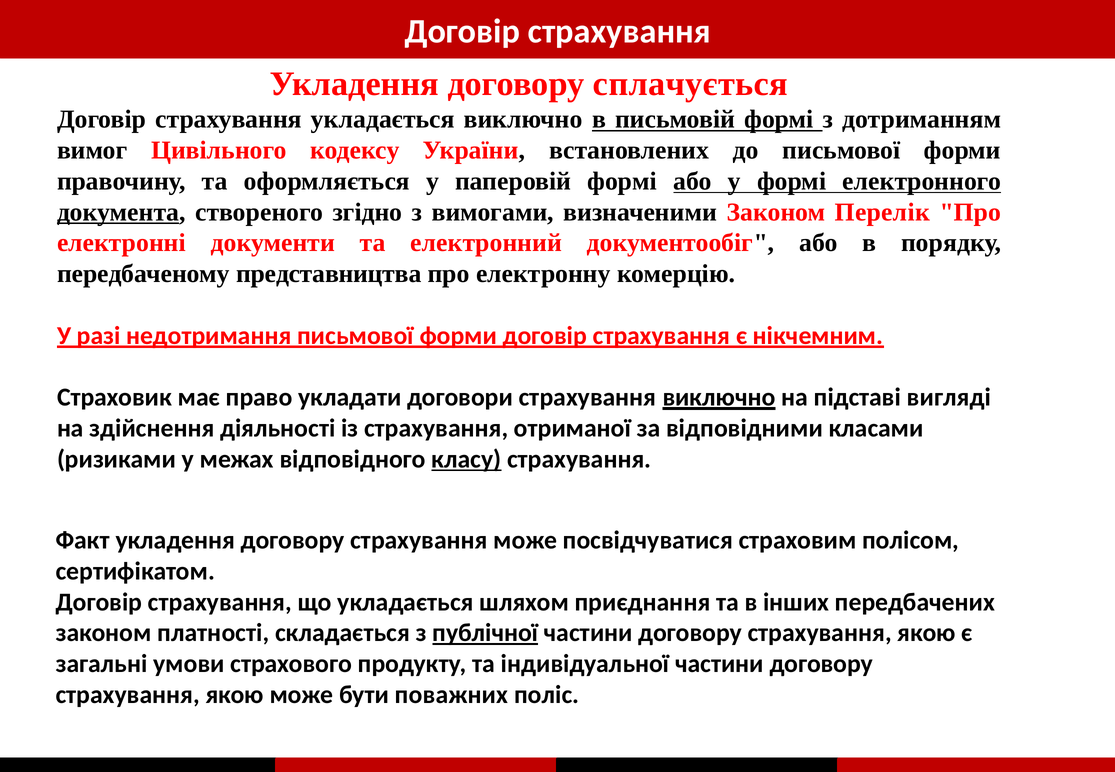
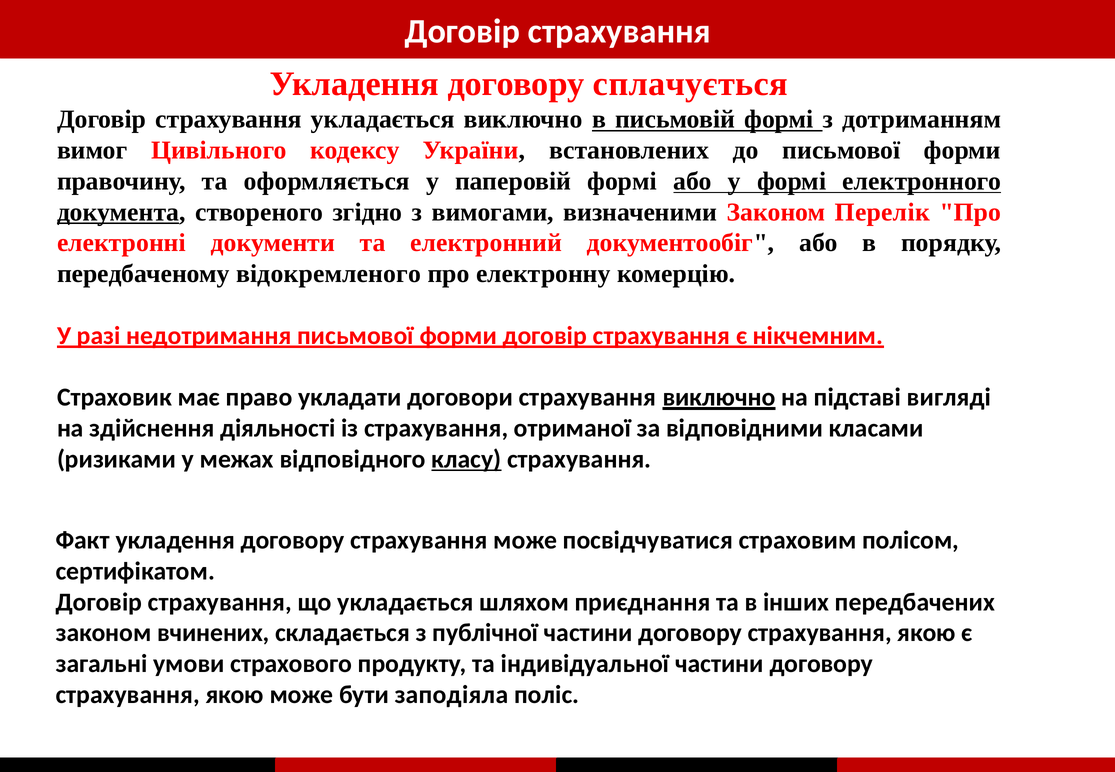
представництва: представництва -> відокремленого
платності: платності -> вчинених
публічної underline: present -> none
поважних: поважних -> заподіяла
